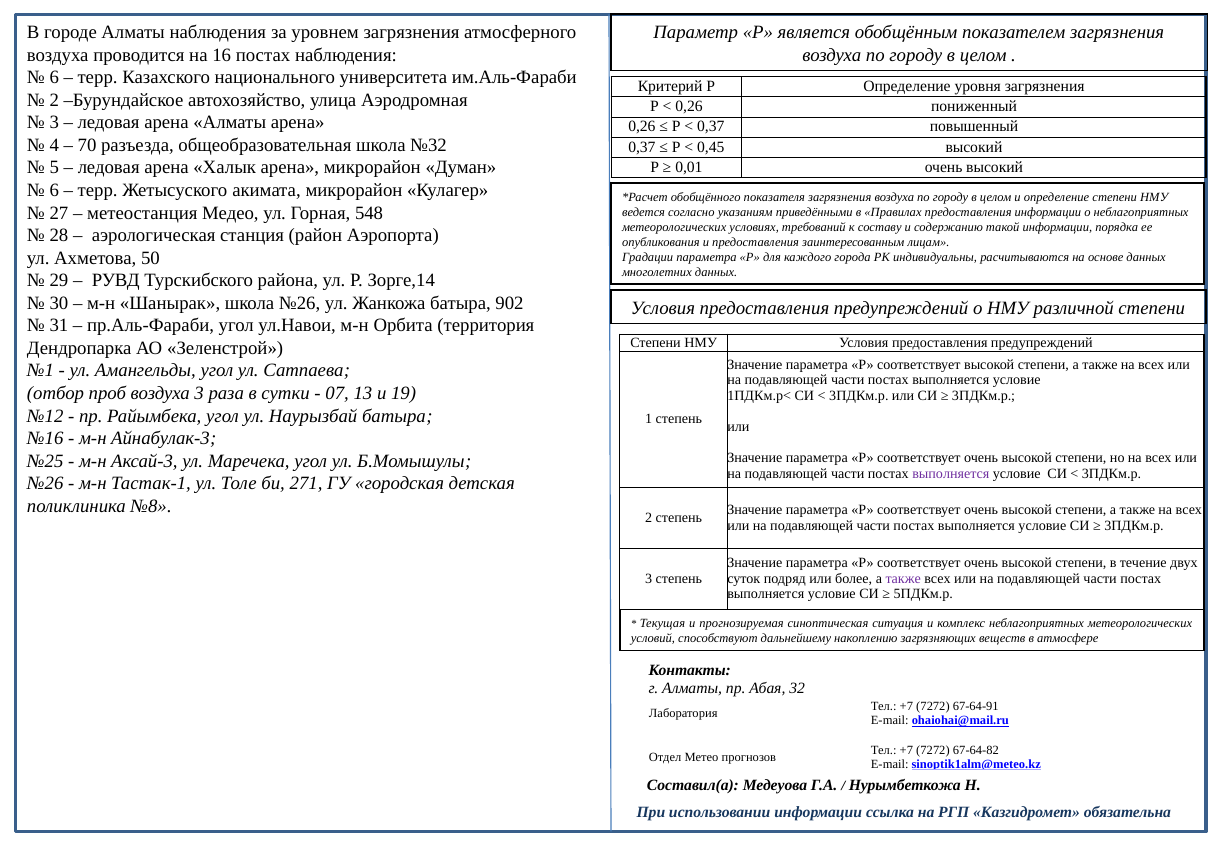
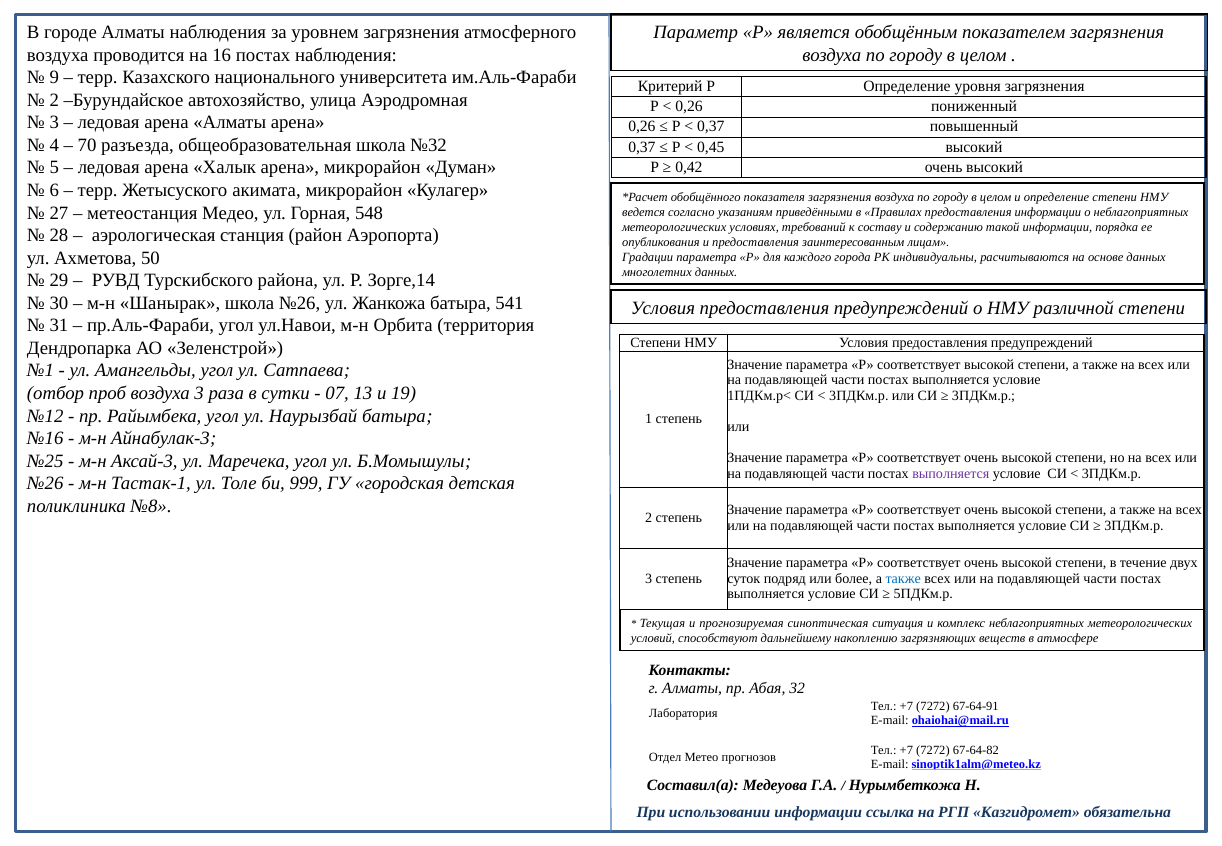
6 at (54, 78): 6 -> 9
0,01: 0,01 -> 0,42
902: 902 -> 541
271: 271 -> 999
также at (903, 579) colour: purple -> blue
